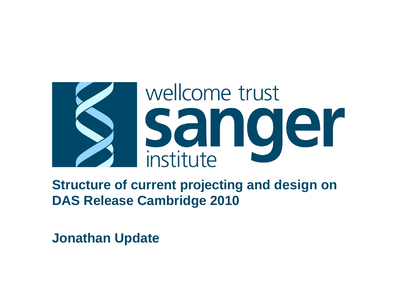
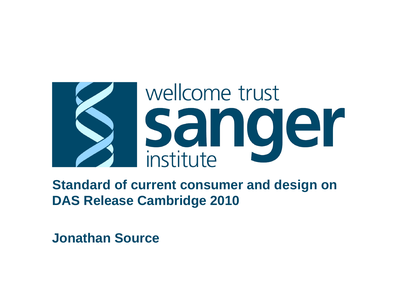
Structure: Structure -> Standard
projecting: projecting -> consumer
Update: Update -> Source
